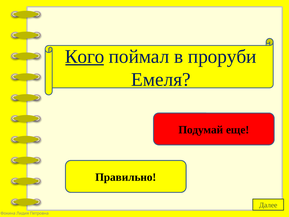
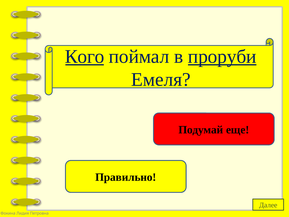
проруби underline: none -> present
